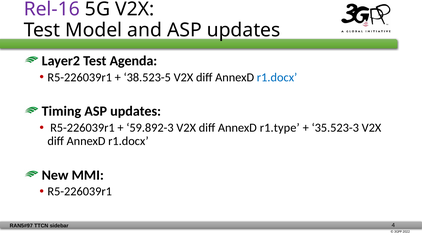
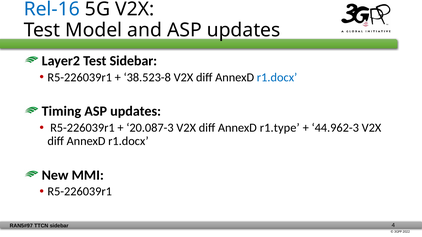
Rel-16 colour: purple -> blue
Test Agenda: Agenda -> Sidebar
38.523-5: 38.523-5 -> 38.523-8
59.892-3: 59.892-3 -> 20.087-3
35.523-3: 35.523-3 -> 44.962-3
